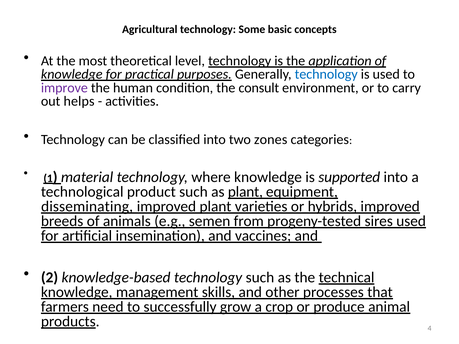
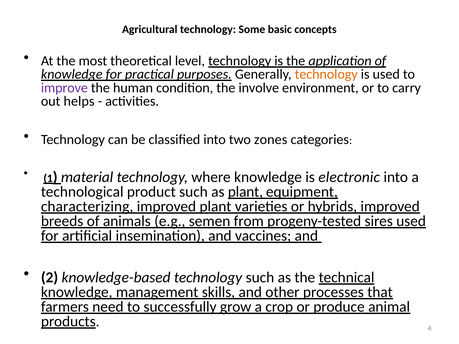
technology at (326, 74) colour: blue -> orange
consult: consult -> involve
supported: supported -> electronic
disseminating: disseminating -> characterizing
